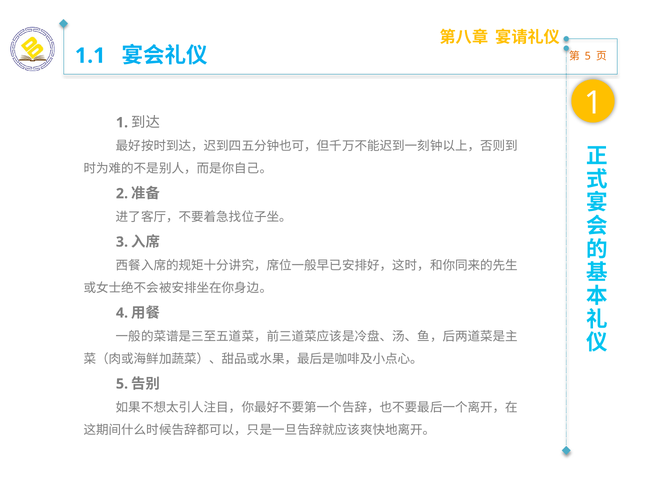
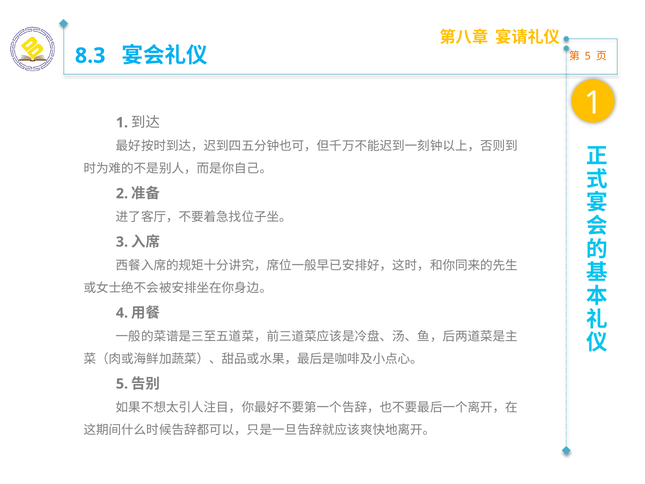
1.1: 1.1 -> 8.3
